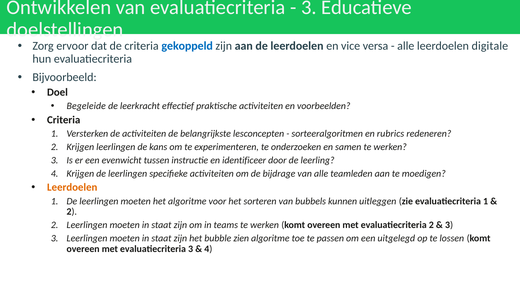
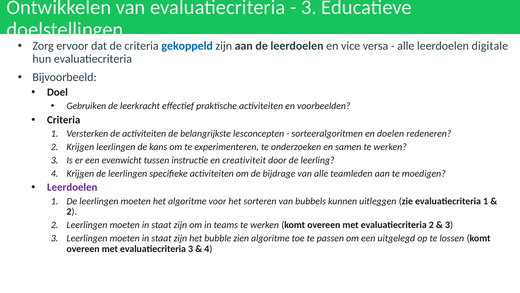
Begeleide: Begeleide -> Gebruiken
rubrics: rubrics -> doelen
identificeer: identificeer -> creativiteit
Leerdoelen at (72, 187) colour: orange -> purple
